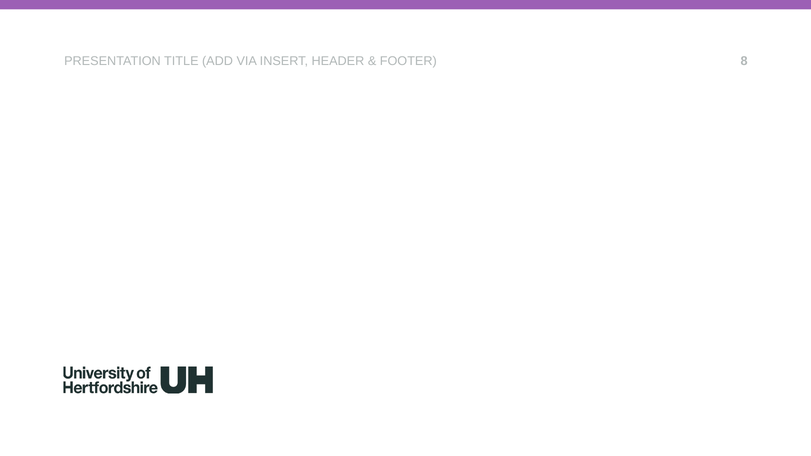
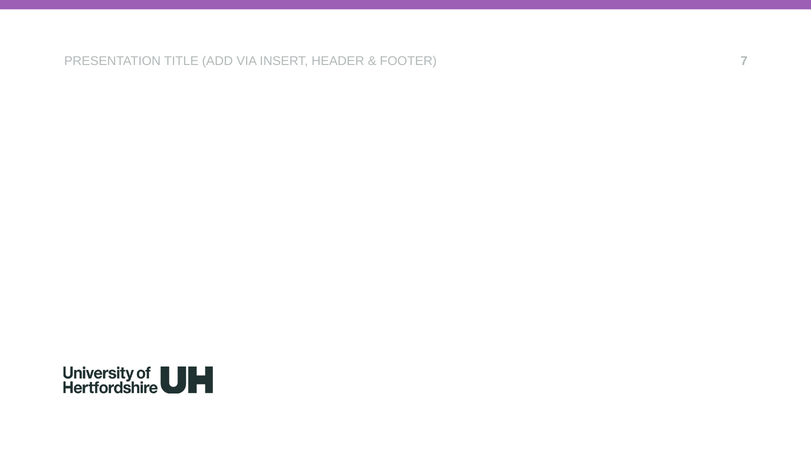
8: 8 -> 7
